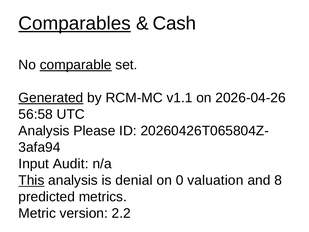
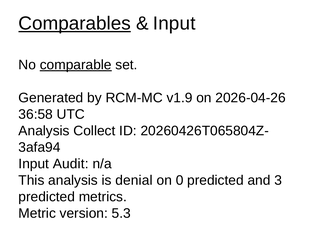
Cash at (174, 23): Cash -> Input
Generated underline: present -> none
v1.1: v1.1 -> v1.9
56:58: 56:58 -> 36:58
Please: Please -> Collect
This underline: present -> none
0 valuation: valuation -> predicted
8: 8 -> 3
2.2: 2.2 -> 5.3
